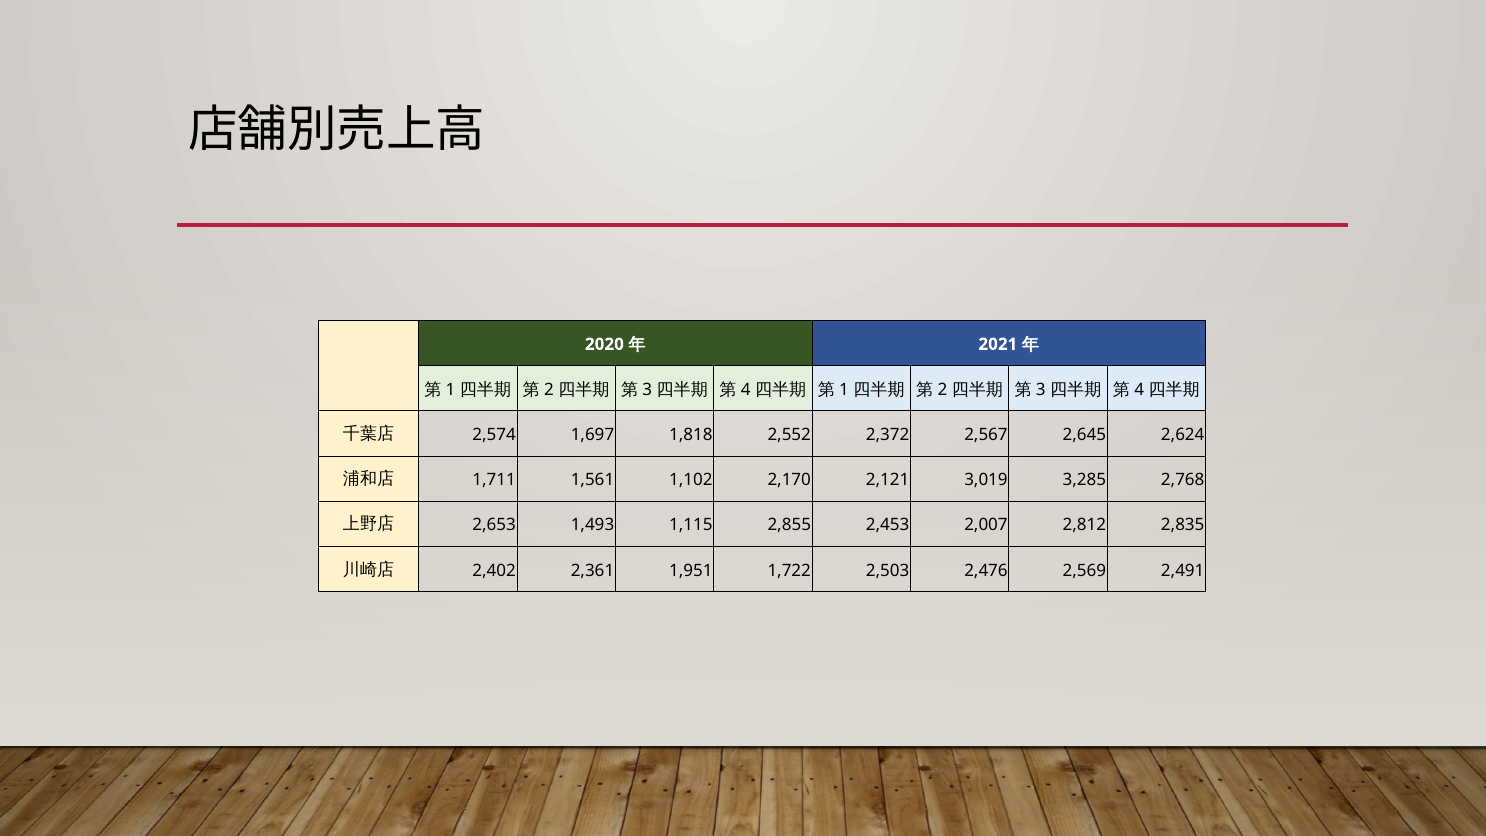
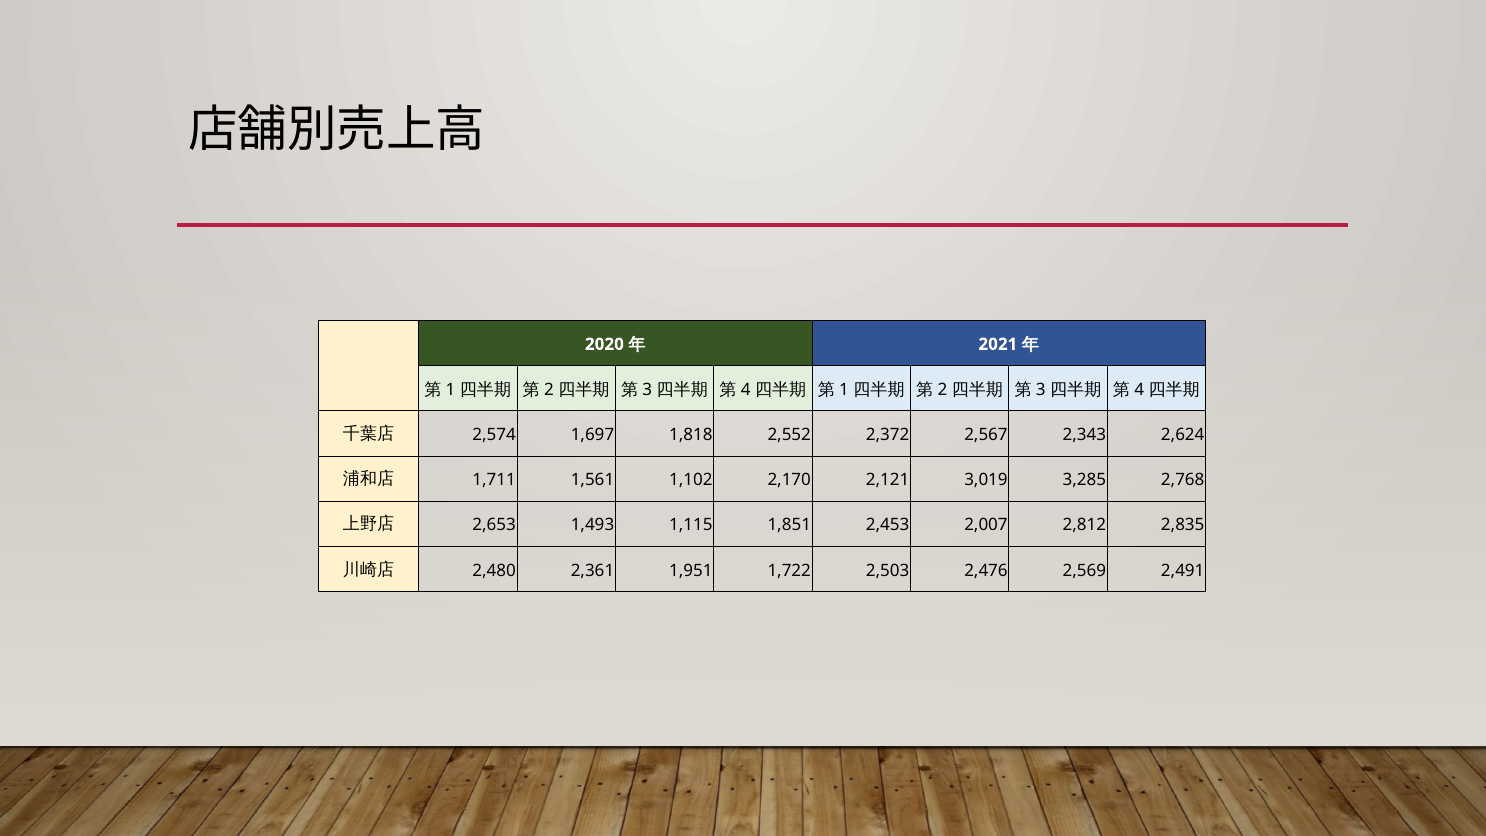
2,645: 2,645 -> 2,343
2,855: 2,855 -> 1,851
2,402: 2,402 -> 2,480
